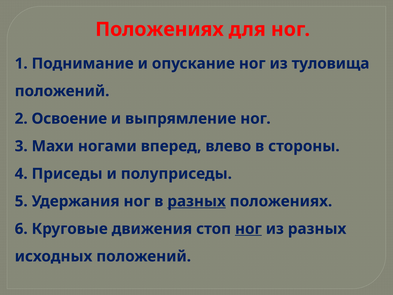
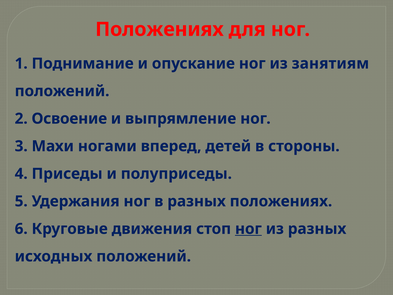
туловища: туловища -> занятиям
влево: влево -> детей
разных at (197, 201) underline: present -> none
